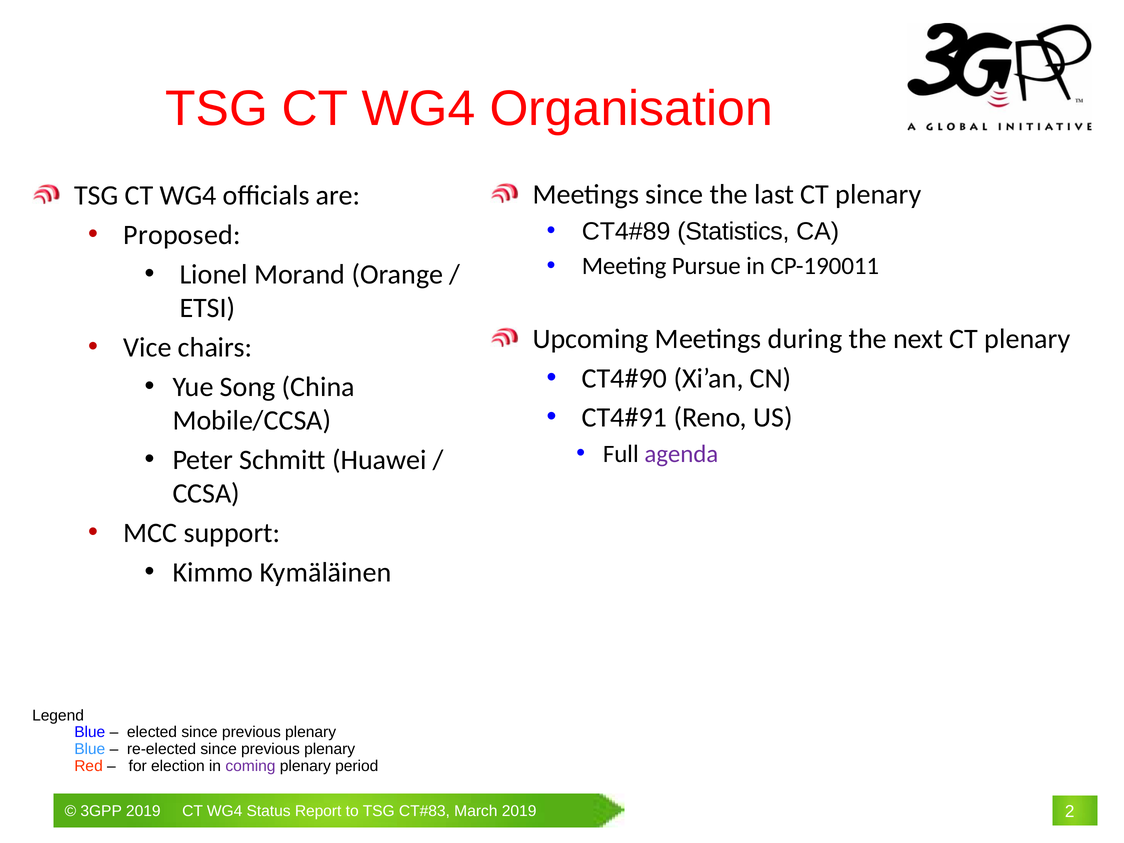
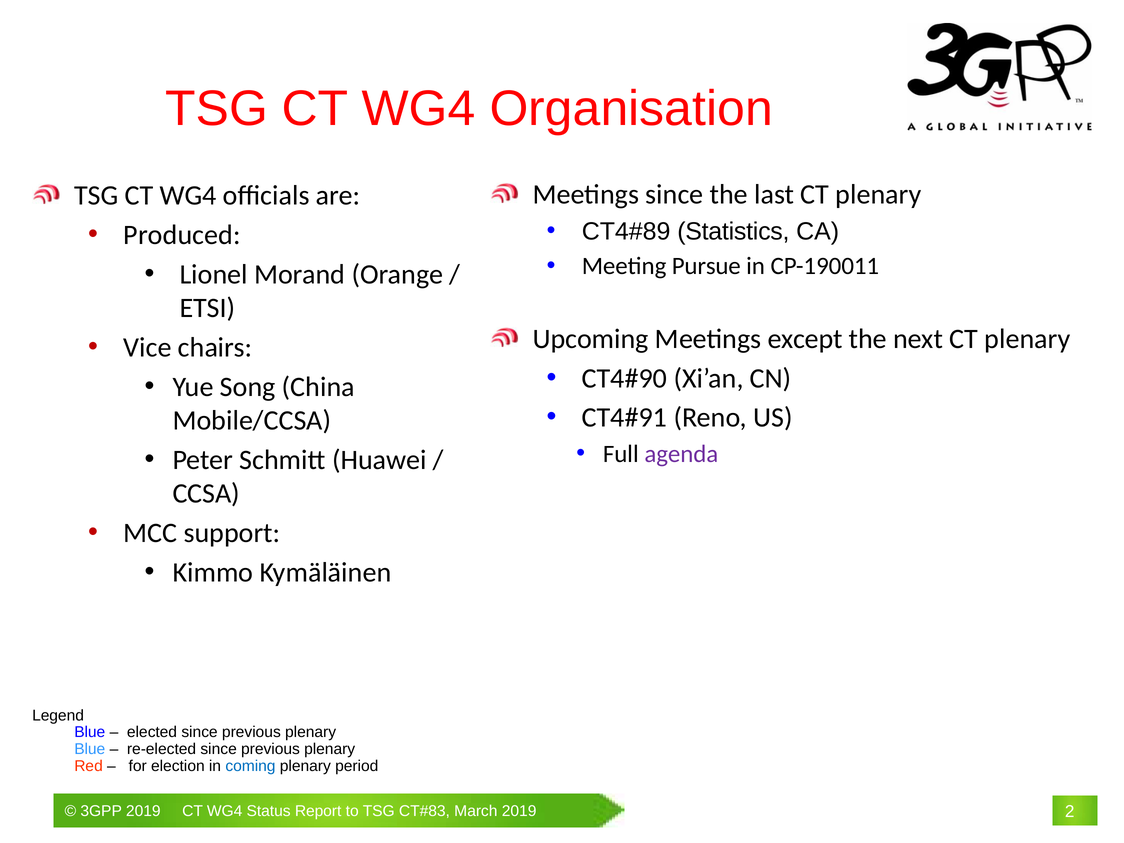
Proposed: Proposed -> Produced
during: during -> except
coming colour: purple -> blue
